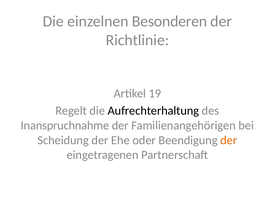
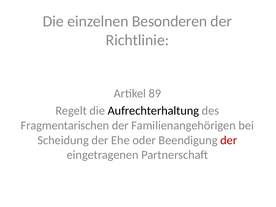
19: 19 -> 89
Inanspruchnahme: Inanspruchnahme -> Fragmentarischen
der at (229, 140) colour: orange -> red
